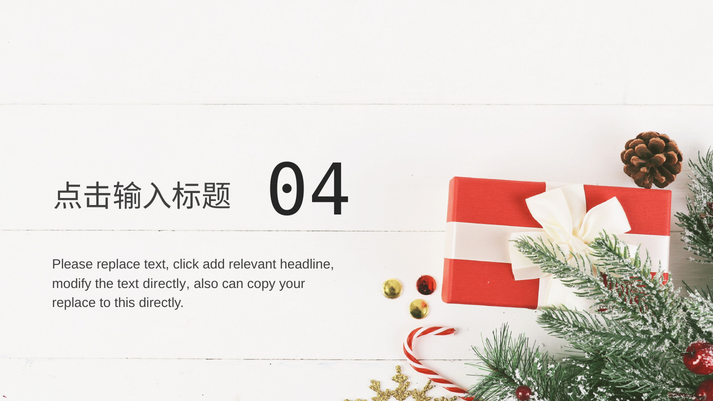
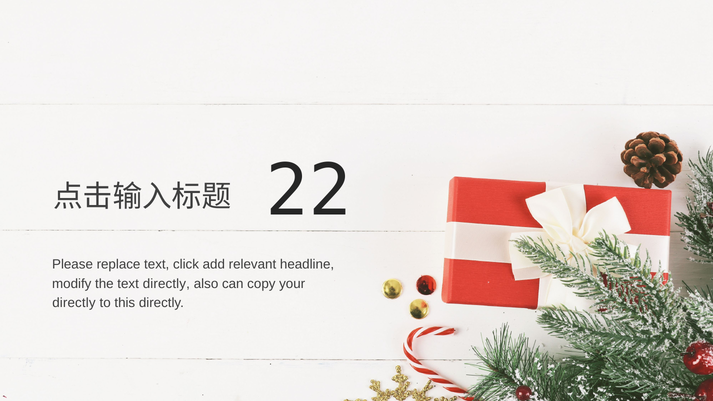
04: 04 -> 22
replace at (74, 303): replace -> directly
